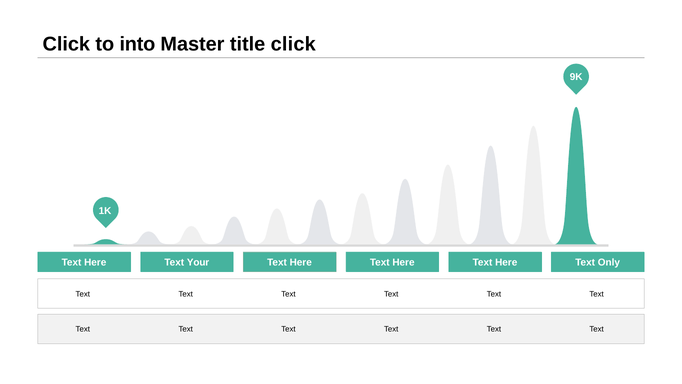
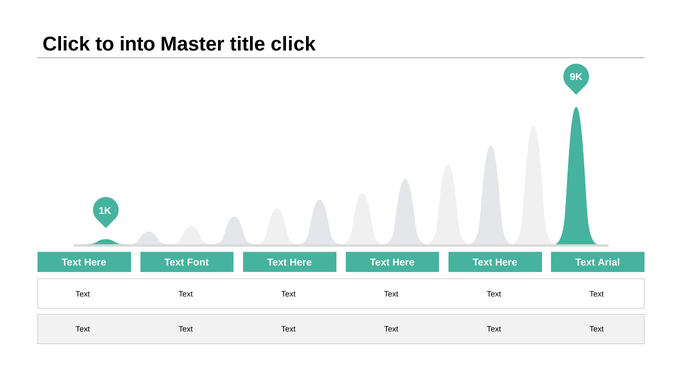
Your: Your -> Font
Only: Only -> Arial
